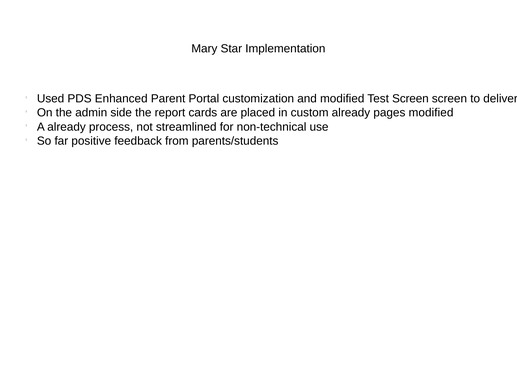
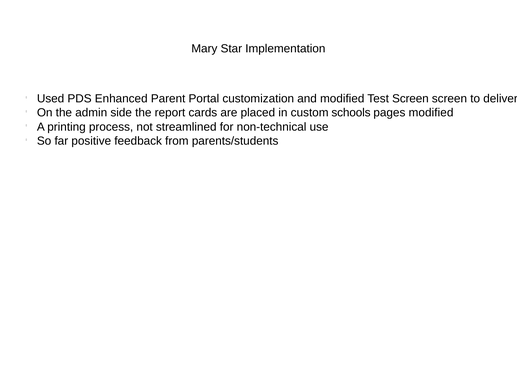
custom already: already -> schools
A already: already -> printing
